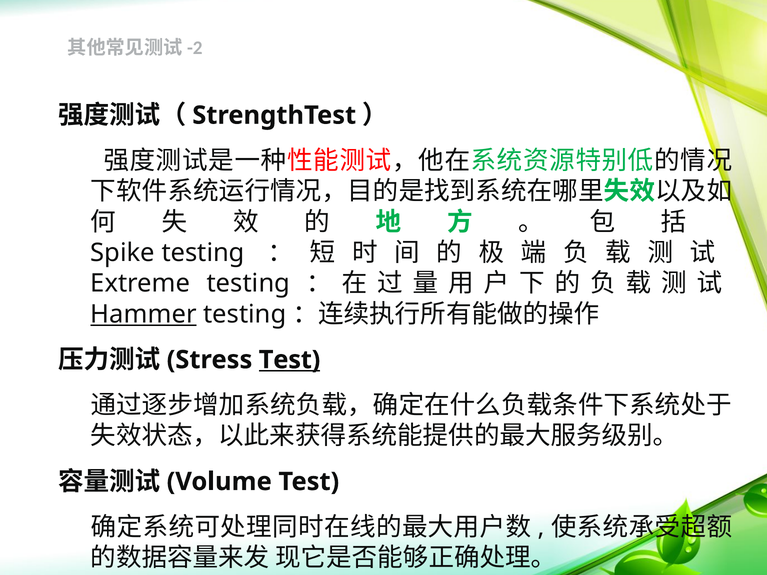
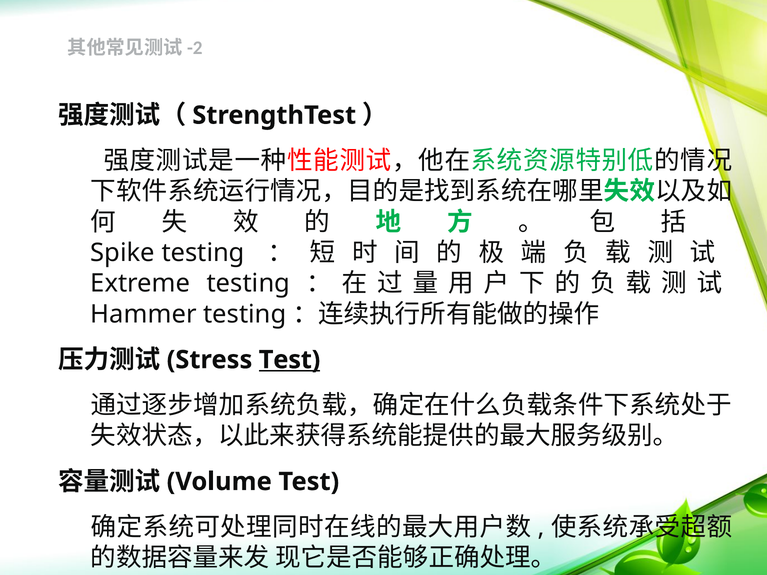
Hammer underline: present -> none
